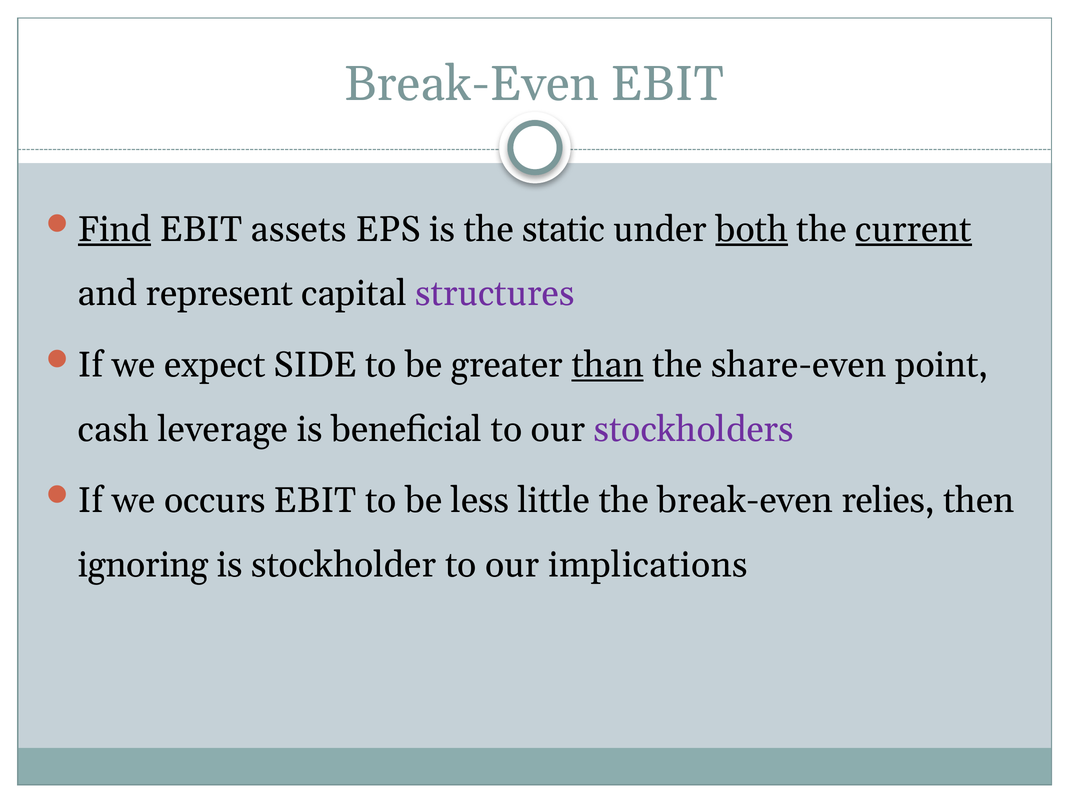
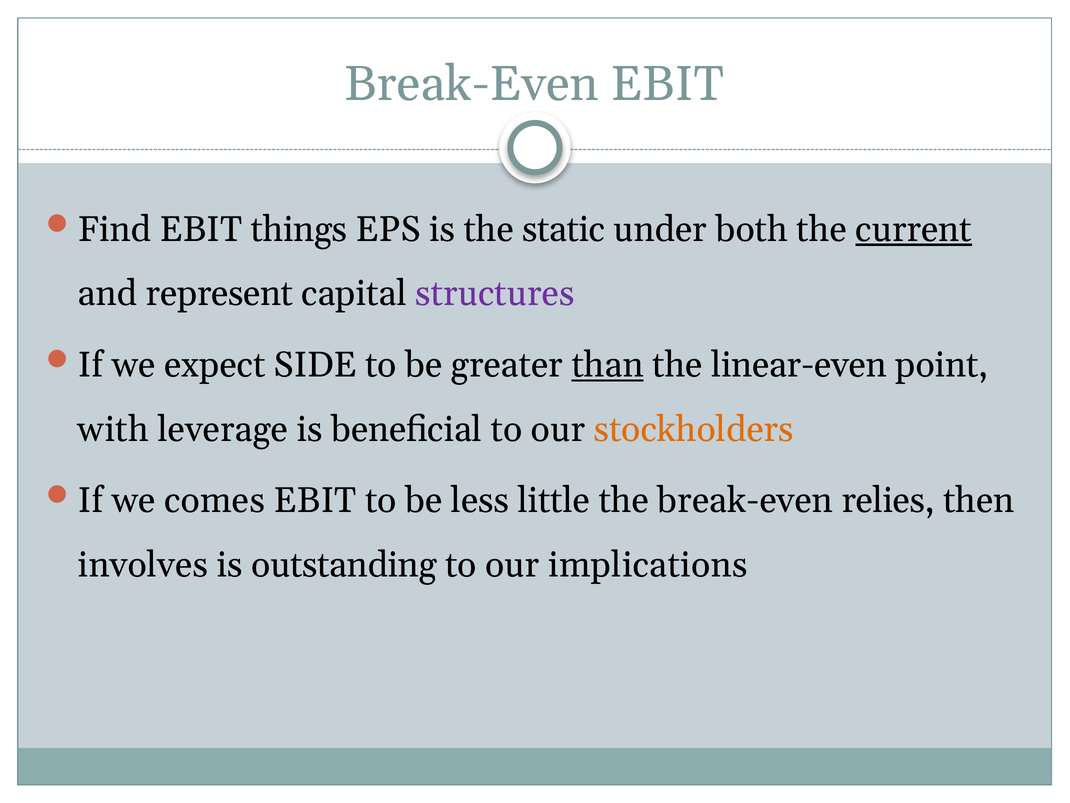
Find underline: present -> none
assets: assets -> things
both underline: present -> none
share-even: share-even -> linear-even
cash: cash -> with
stockholders colour: purple -> orange
occurs: occurs -> comes
ignoring: ignoring -> involves
stockholder: stockholder -> outstanding
